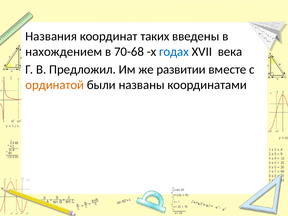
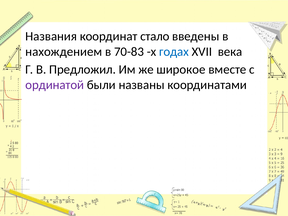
таких: таких -> стало
70-68: 70-68 -> 70-83
развитии: развитии -> широкое
ординатой colour: orange -> purple
